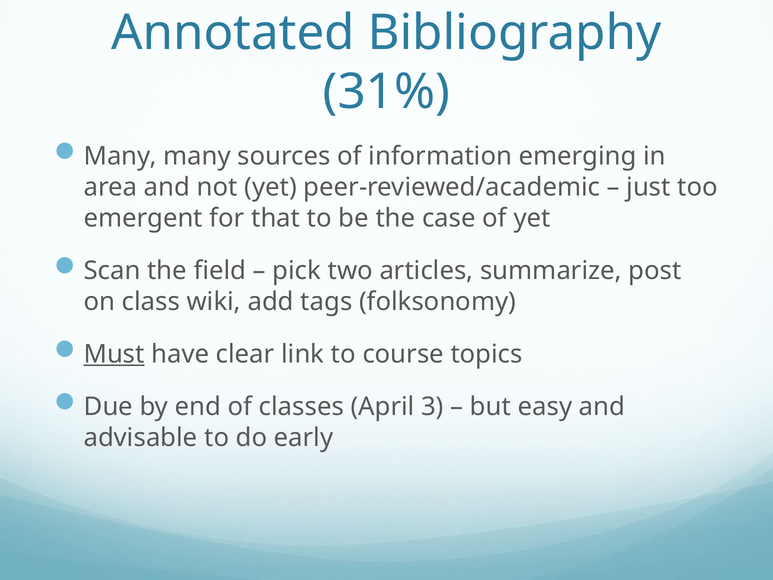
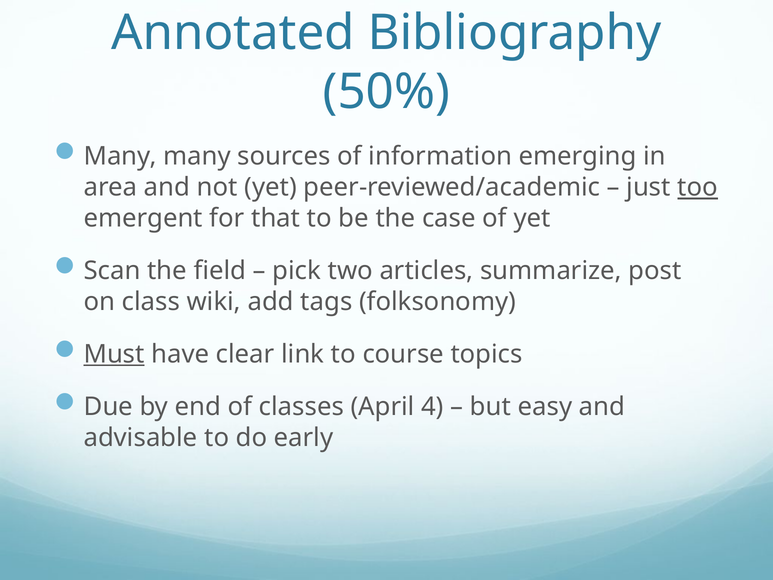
31%: 31% -> 50%
too underline: none -> present
3: 3 -> 4
